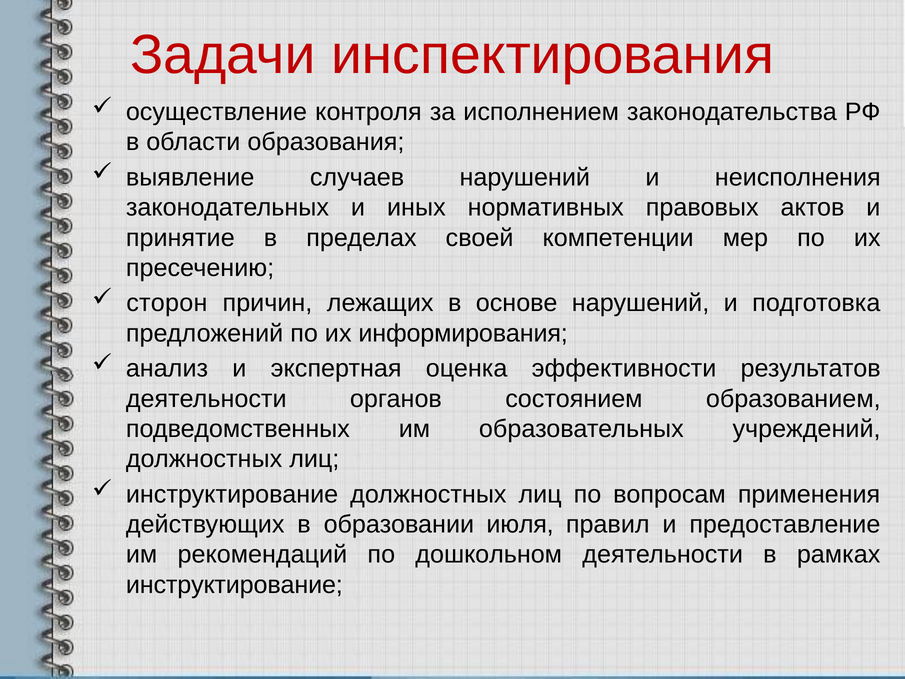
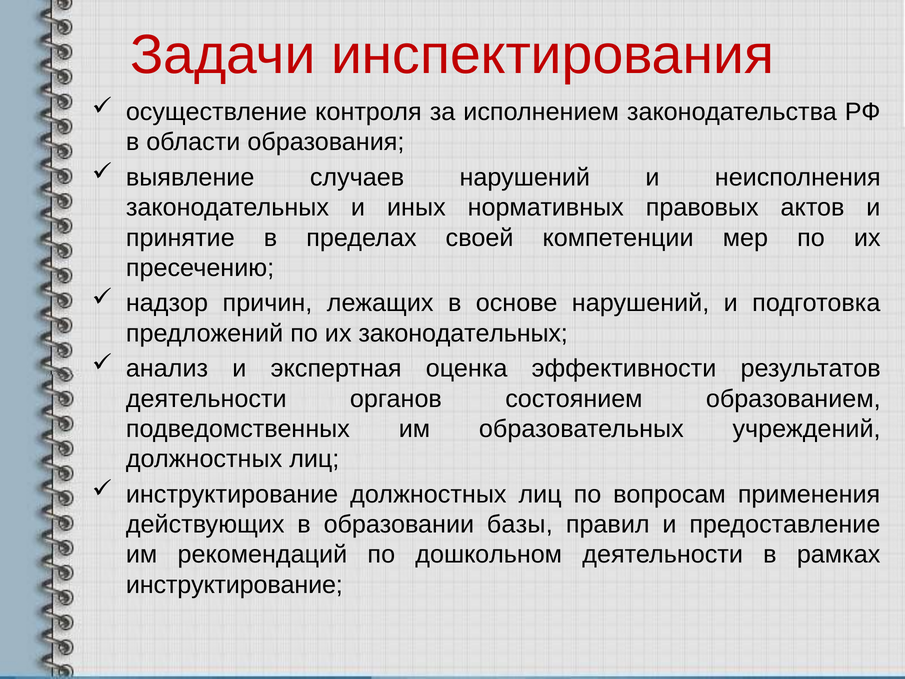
сторон: сторон -> надзор
их информирования: информирования -> законодательных
июля: июля -> базы
